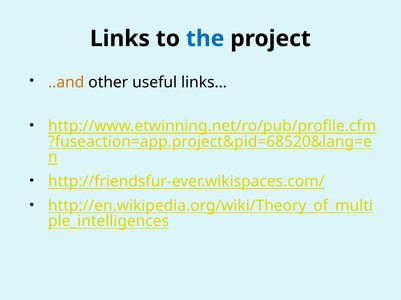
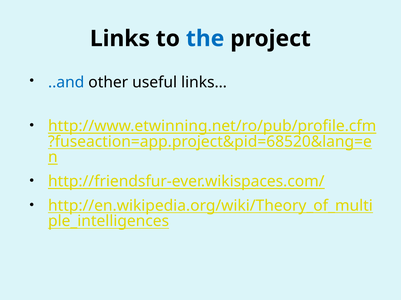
..and colour: orange -> blue
